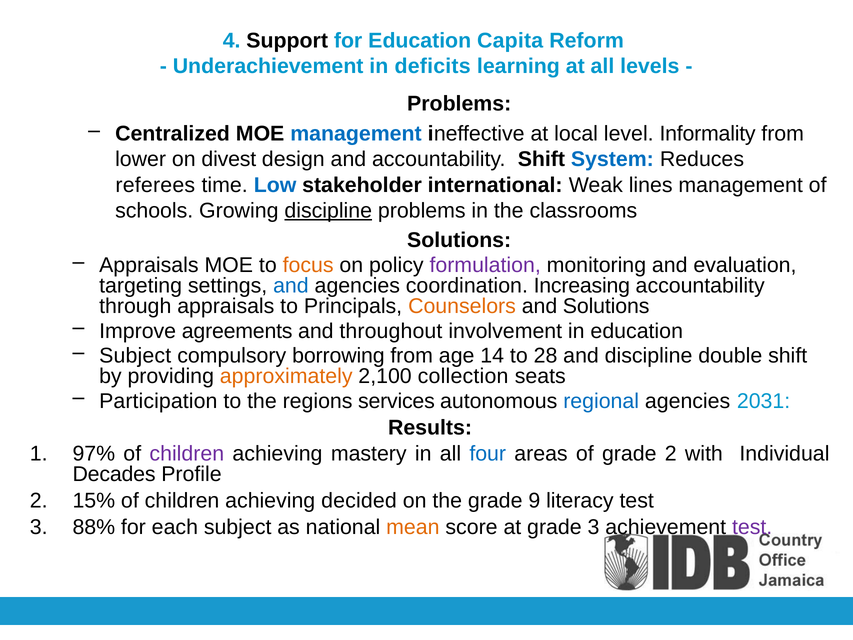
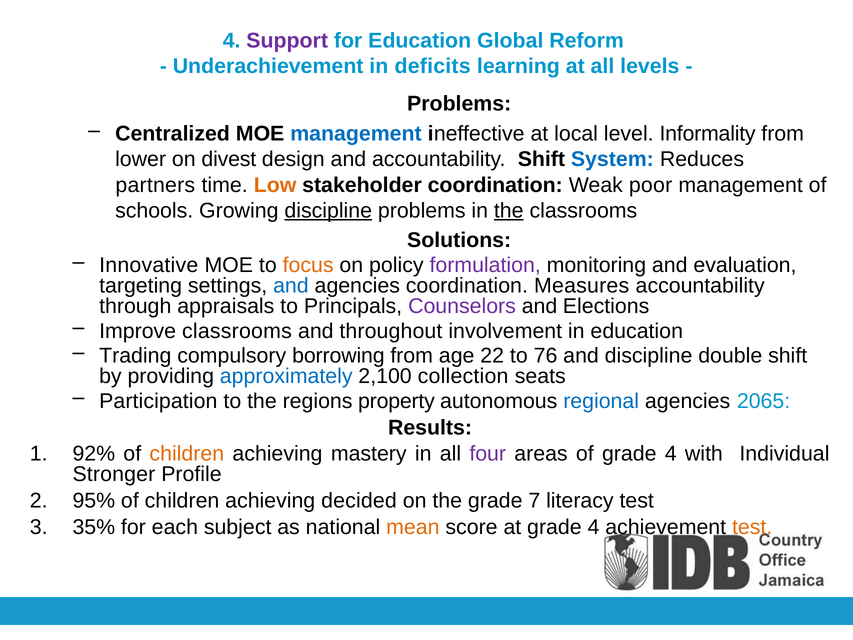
Support colour: black -> purple
Capita: Capita -> Global
referees: referees -> partners
Low colour: blue -> orange
stakeholder international: international -> coordination
lines: lines -> poor
the at (509, 210) underline: none -> present
Appraisals at (149, 265): Appraisals -> Innovative
Increasing: Increasing -> Measures
Counselors colour: orange -> purple
and Solutions: Solutions -> Elections
Improve agreements: agreements -> classrooms
Subject at (135, 356): Subject -> Trading
14: 14 -> 22
28: 28 -> 76
approximately colour: orange -> blue
services: services -> property
2031: 2031 -> 2065
97%: 97% -> 92%
children at (187, 454) colour: purple -> orange
four colour: blue -> purple
of grade 2: 2 -> 4
Decades: Decades -> Stronger
15%: 15% -> 95%
9: 9 -> 7
88%: 88% -> 35%
at grade 3: 3 -> 4
test at (752, 527) colour: purple -> orange
